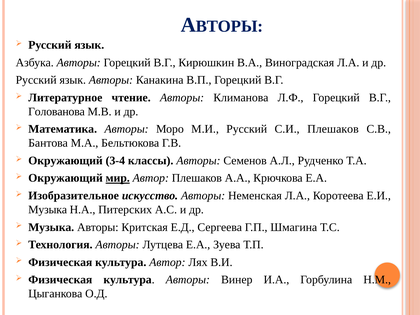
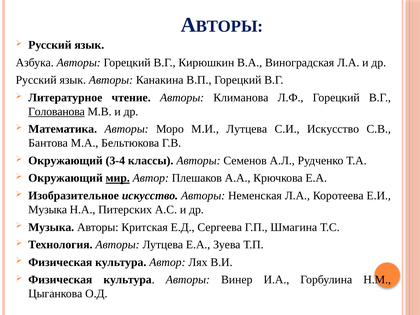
Голованова underline: none -> present
М.И Русский: Русский -> Лутцева
С.И Плешаков: Плешаков -> Искусство
